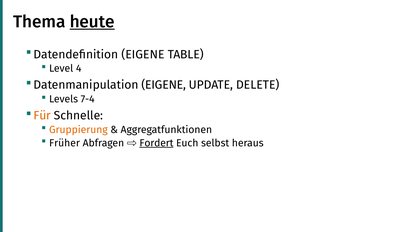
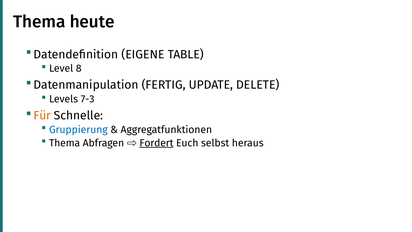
heute underline: present -> none
4: 4 -> 8
Datenmanipulation EIGENE: EIGENE -> FERTIG
7-4: 7-4 -> 7-3
Gruppierung colour: orange -> blue
Früher at (65, 143): Früher -> Thema
